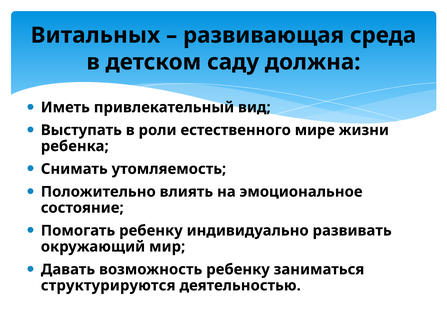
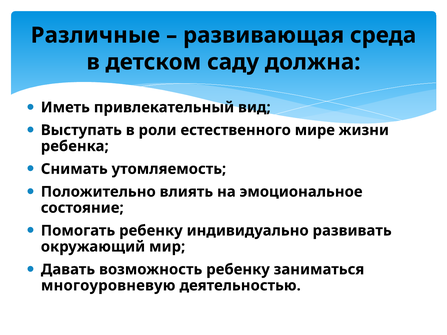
Витальных: Витальных -> Различные
структурируются: структурируются -> многоуровневую
